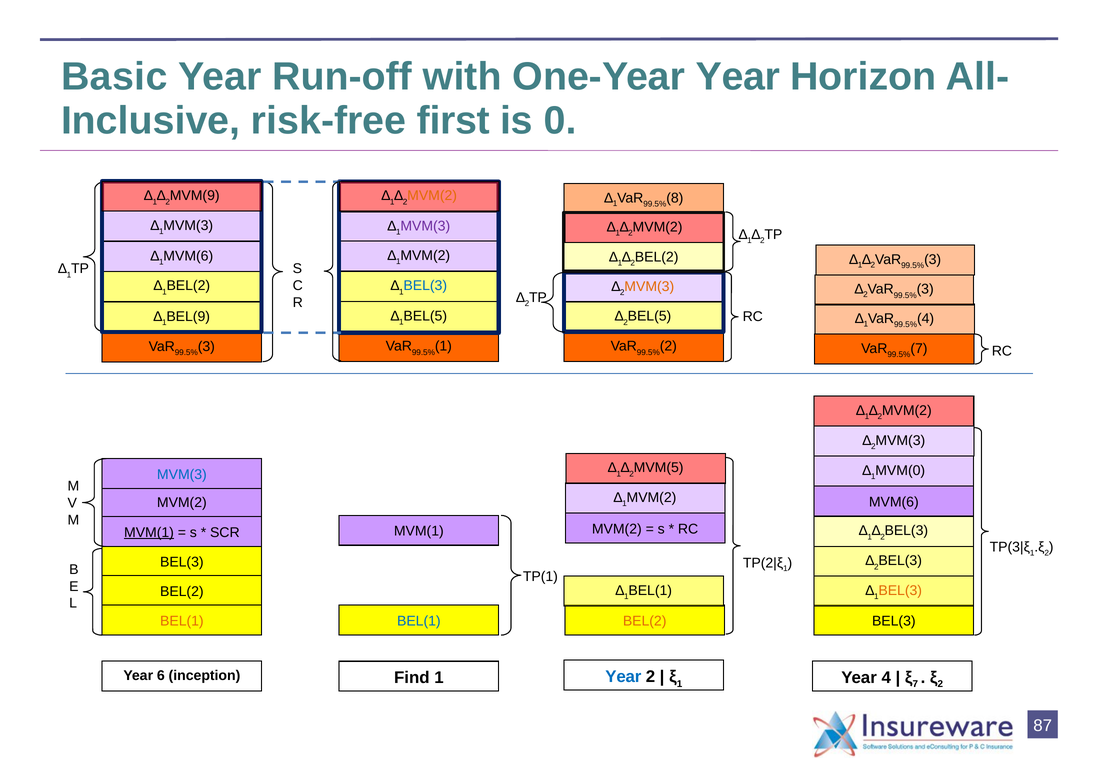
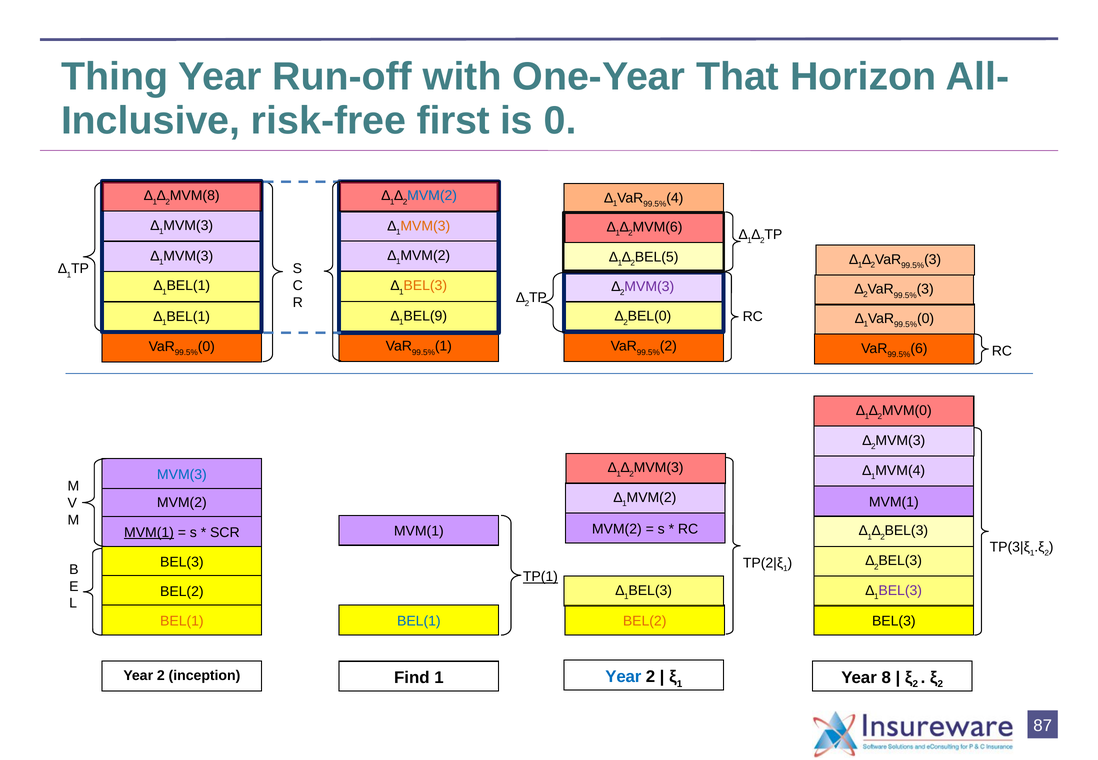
Basic: Basic -> Thing
One-Year Year: Year -> That
MVM(9: MVM(9 -> MVM(8
MVM(2 at (432, 196) colour: orange -> blue
8: 8 -> 4
MVM(3 at (425, 226) colour: purple -> orange
MVM(2 at (658, 227): MVM(2 -> MVM(6
MVM(6 at (188, 256): MVM(6 -> MVM(3
2 BEL(2: BEL(2 -> BEL(5
BEL(2 at (188, 286): BEL(2 -> BEL(1
BEL(3 at (425, 286) colour: blue -> orange
MVM(3 at (649, 286) colour: orange -> purple
1 BEL(5: BEL(5 -> BEL(9
2 BEL(5: BEL(5 -> BEL(0
BEL(9 at (188, 317): BEL(9 -> BEL(1
4 at (926, 319): 4 -> 0
3 at (206, 347): 3 -> 0
7 at (919, 349): 7 -> 6
MVM(2 at (907, 411): MVM(2 -> MVM(0
MVM(5 at (659, 468): MVM(5 -> MVM(3
MVM(0: MVM(0 -> MVM(4
MVM(6 at (894, 502): MVM(6 -> MVM(1
TP(1 underline: none -> present
BEL(1 at (650, 591): BEL(1 -> BEL(3
BEL(3 at (900, 591) colour: orange -> purple
6 at (161, 676): 6 -> 2
Year 4: 4 -> 8
7 at (915, 684): 7 -> 2
